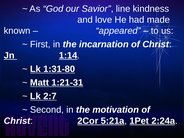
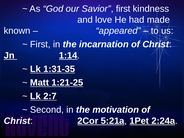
Savior line: line -> first
1:31-80: 1:31-80 -> 1:31-35
1:21-31: 1:21-31 -> 1:21-25
